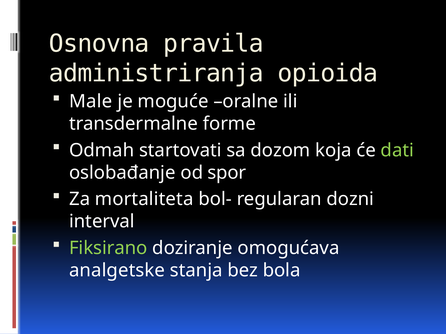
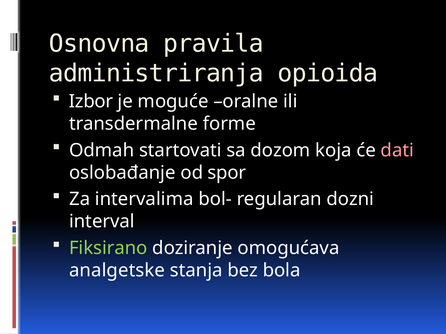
Male: Male -> Izbor
dati colour: light green -> pink
mortaliteta: mortaliteta -> intervalima
